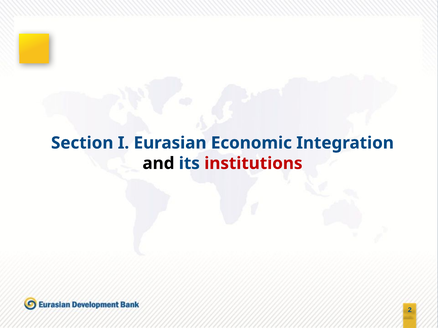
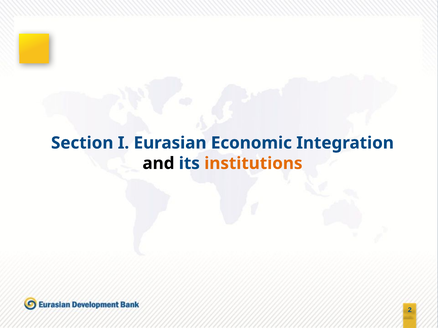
institutions colour: red -> orange
